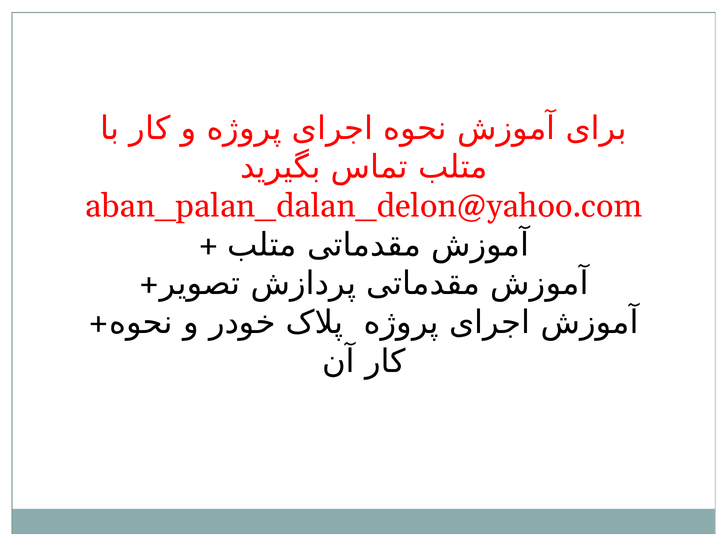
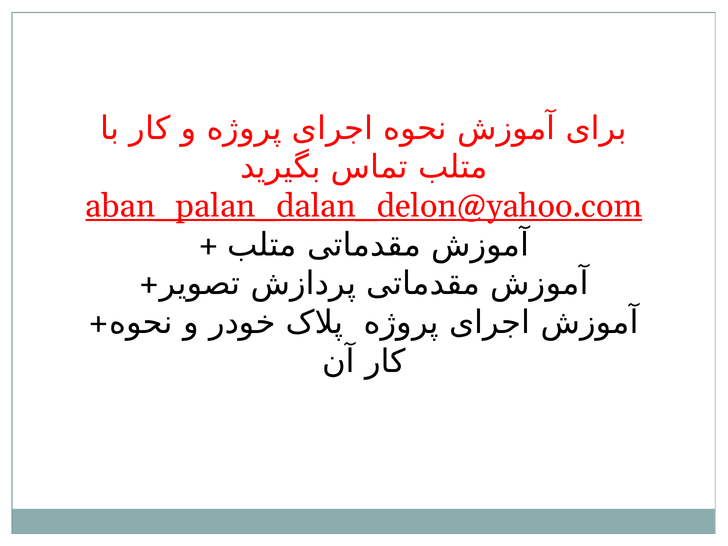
aban_palan_dalan_delon@yahoo.com underline: none -> present
